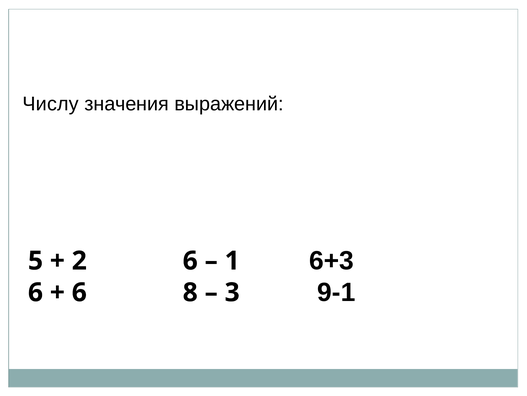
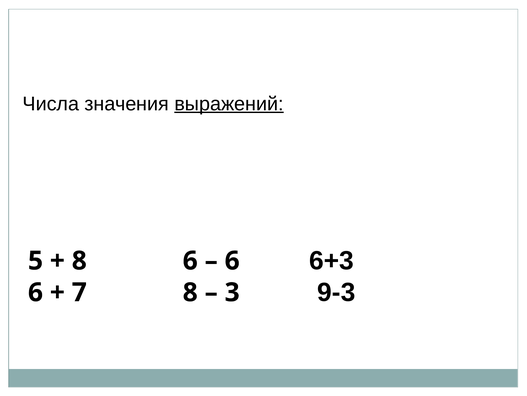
Числу: Числу -> Числа
выражений underline: none -> present
2 at (79, 260): 2 -> 8
1 at (232, 260): 1 -> 6
6 at (79, 292): 6 -> 7
9-1: 9-1 -> 9-3
